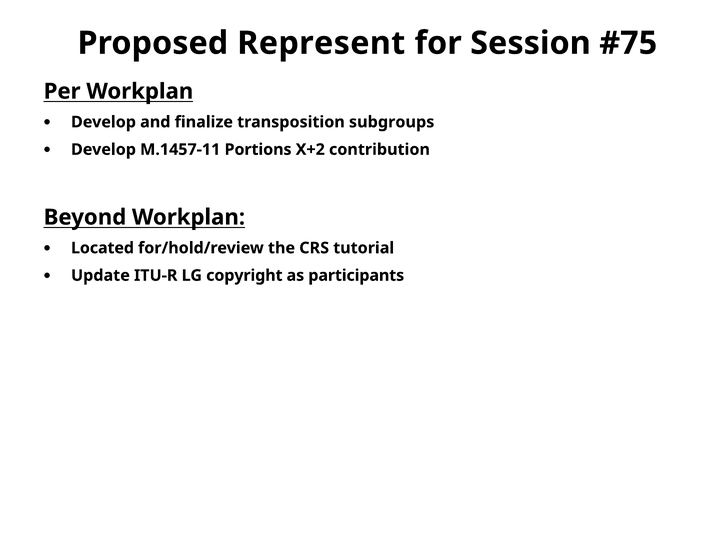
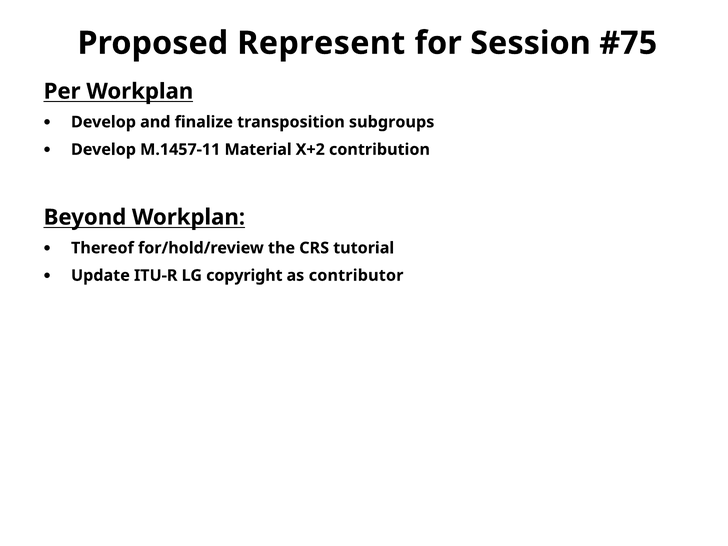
Portions: Portions -> Material
Located: Located -> Thereof
participants: participants -> contributor
